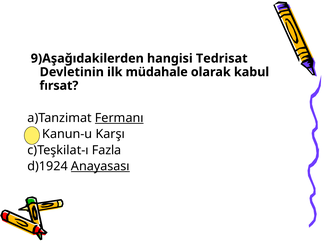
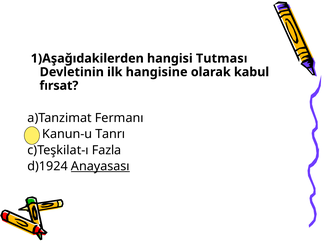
9)Aşağıdakilerden: 9)Aşağıdakilerden -> 1)Aşağıdakilerden
Tedrisat: Tedrisat -> Tutması
müdahale: müdahale -> hangisine
Fermanı underline: present -> none
Karşı: Karşı -> Tanrı
